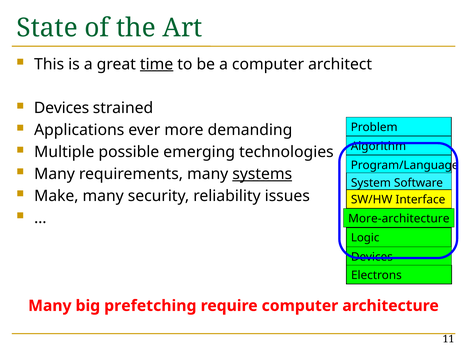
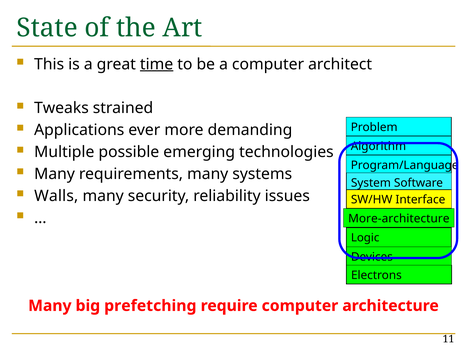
Devices at (62, 108): Devices -> Tweaks
systems underline: present -> none
Make: Make -> Walls
